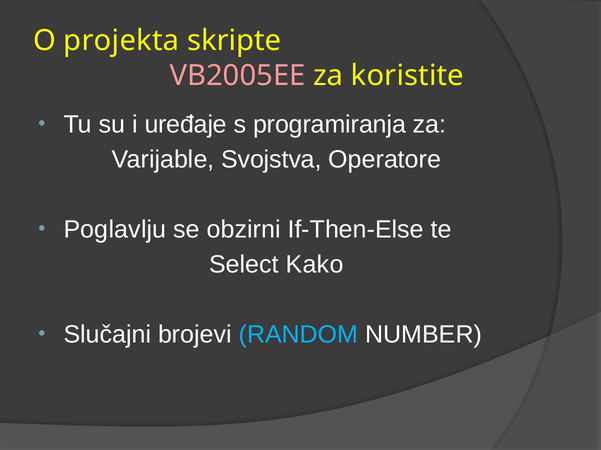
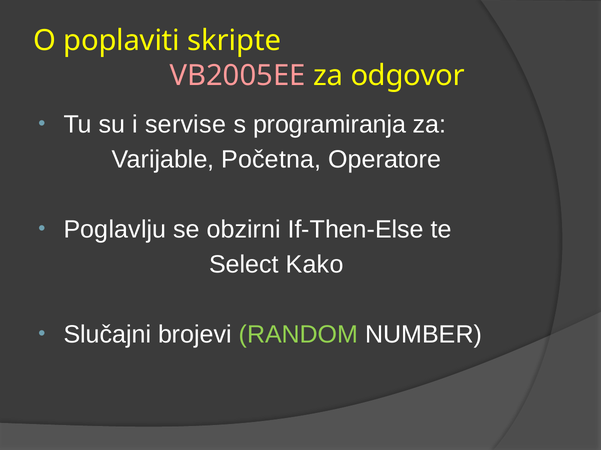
projekta: projekta -> poplaviti
koristite: koristite -> odgovor
uređaje: uređaje -> servise
Svojstva: Svojstva -> Početna
RANDOM colour: light blue -> light green
